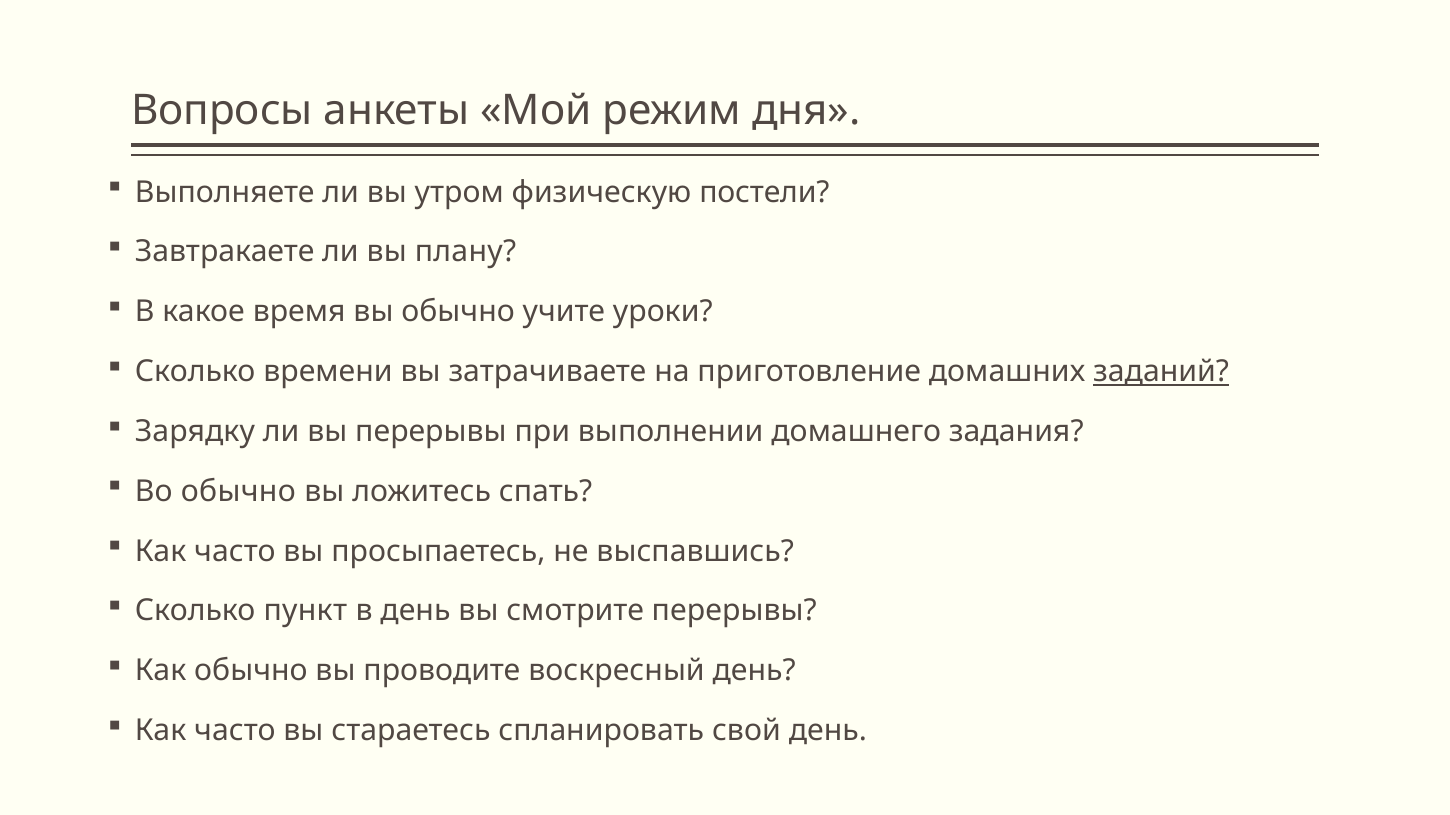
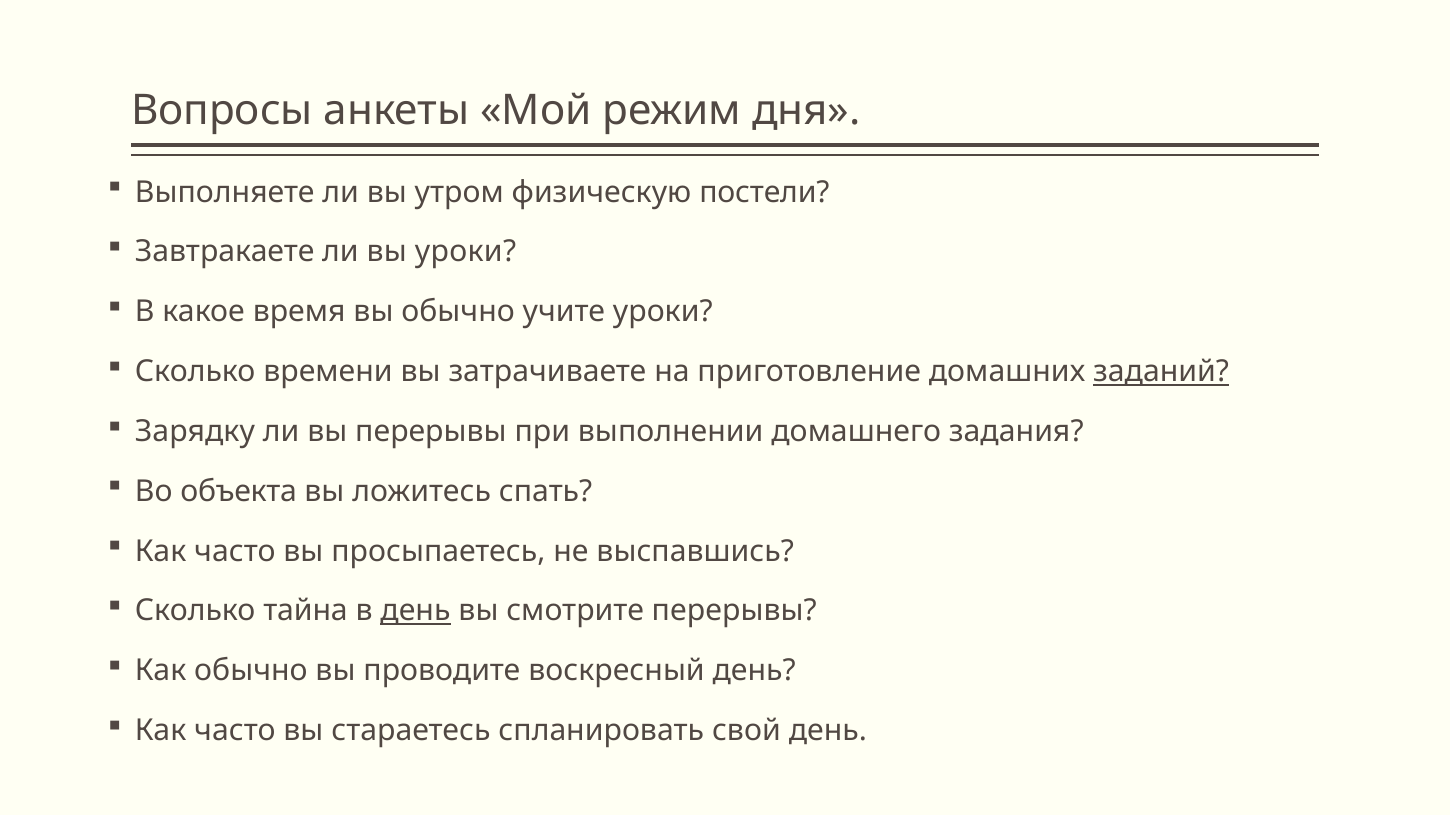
вы плану: плану -> уроки
Во обычно: обычно -> объекта
пункт: пункт -> тайна
день at (415, 611) underline: none -> present
